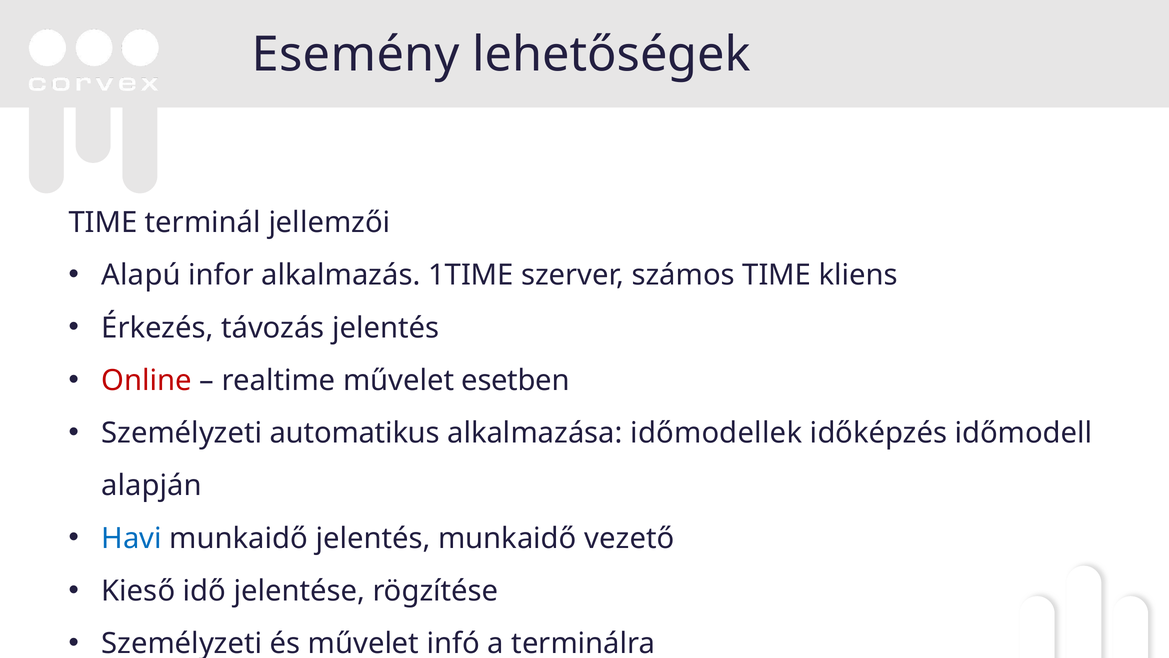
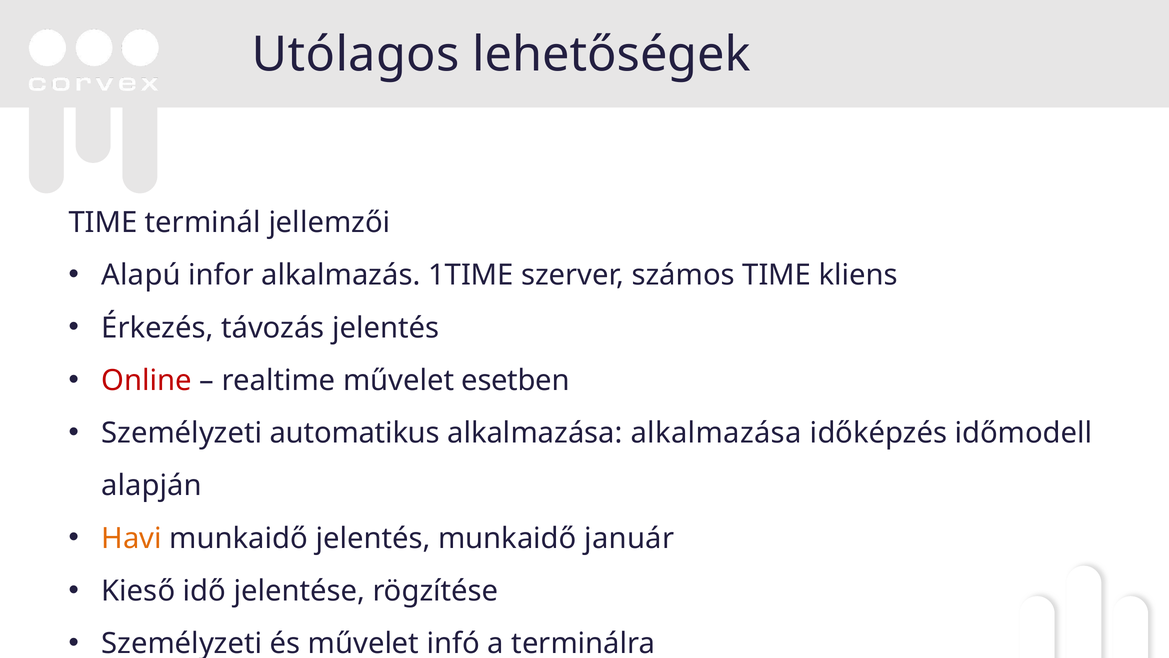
Esemény: Esemény -> Utólagos
alkalmazása időmodellek: időmodellek -> alkalmazása
Havi colour: blue -> orange
vezető: vezető -> január
